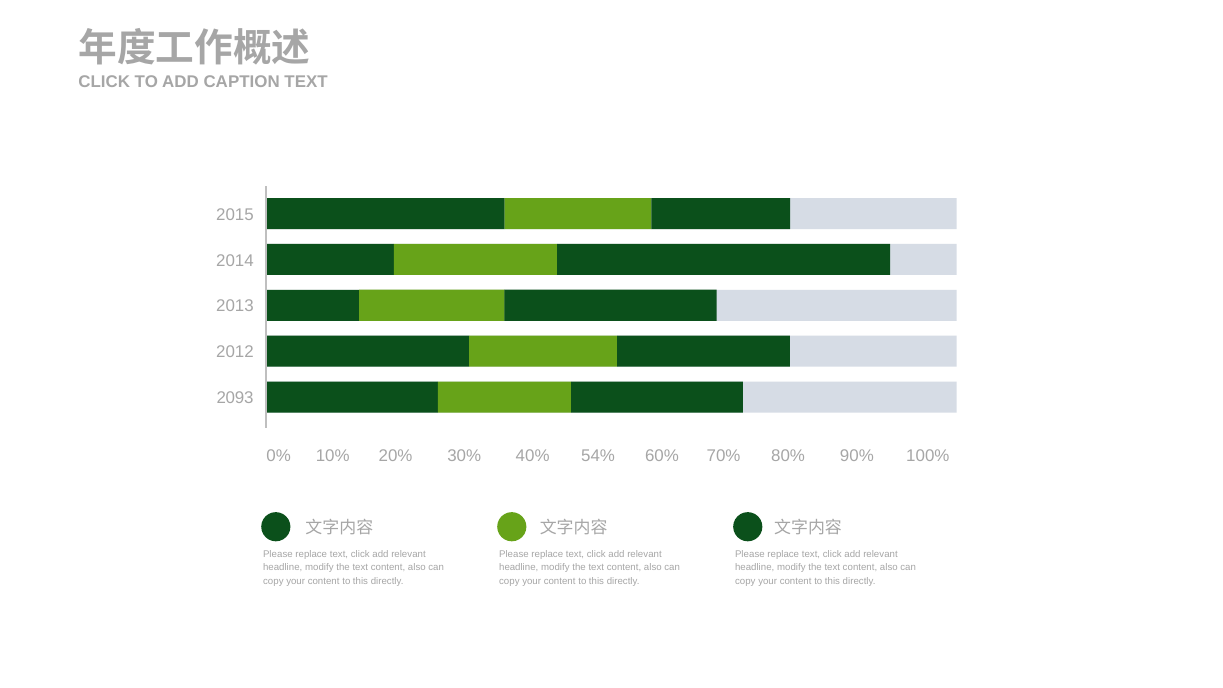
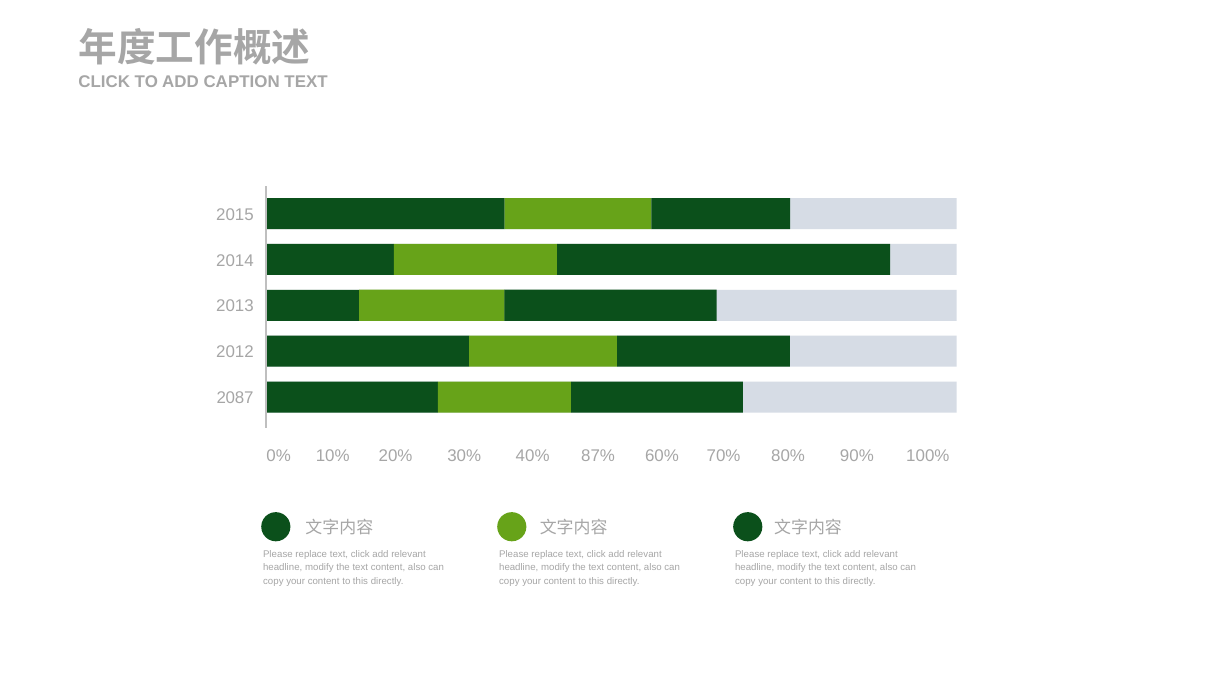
2093: 2093 -> 2087
54%: 54% -> 87%
